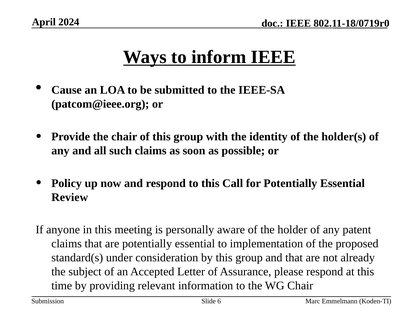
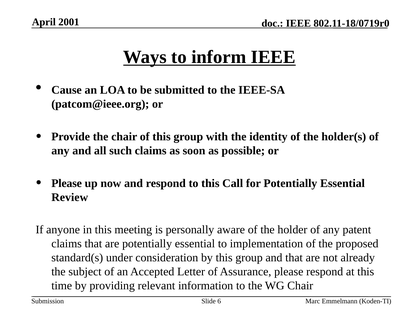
2024: 2024 -> 2001
Policy at (67, 183): Policy -> Please
